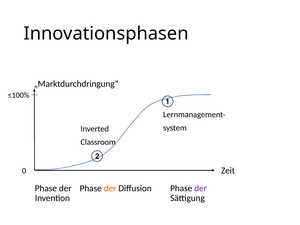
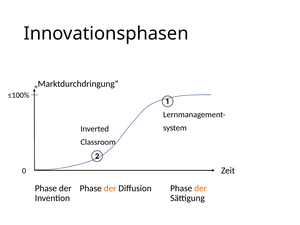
der at (201, 188) colour: purple -> orange
